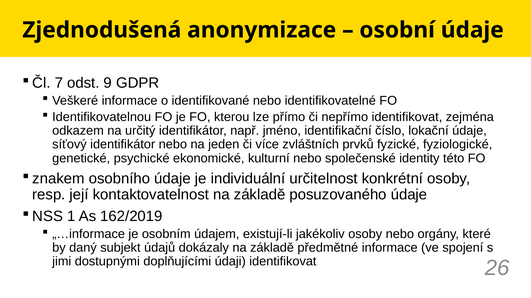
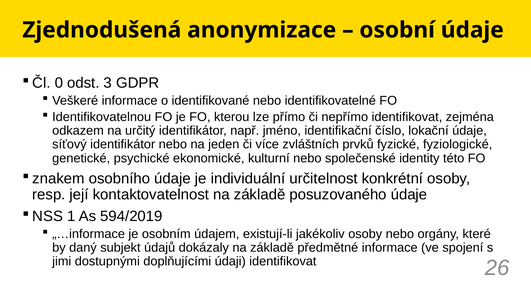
7: 7 -> 0
9: 9 -> 3
162/2019: 162/2019 -> 594/2019
